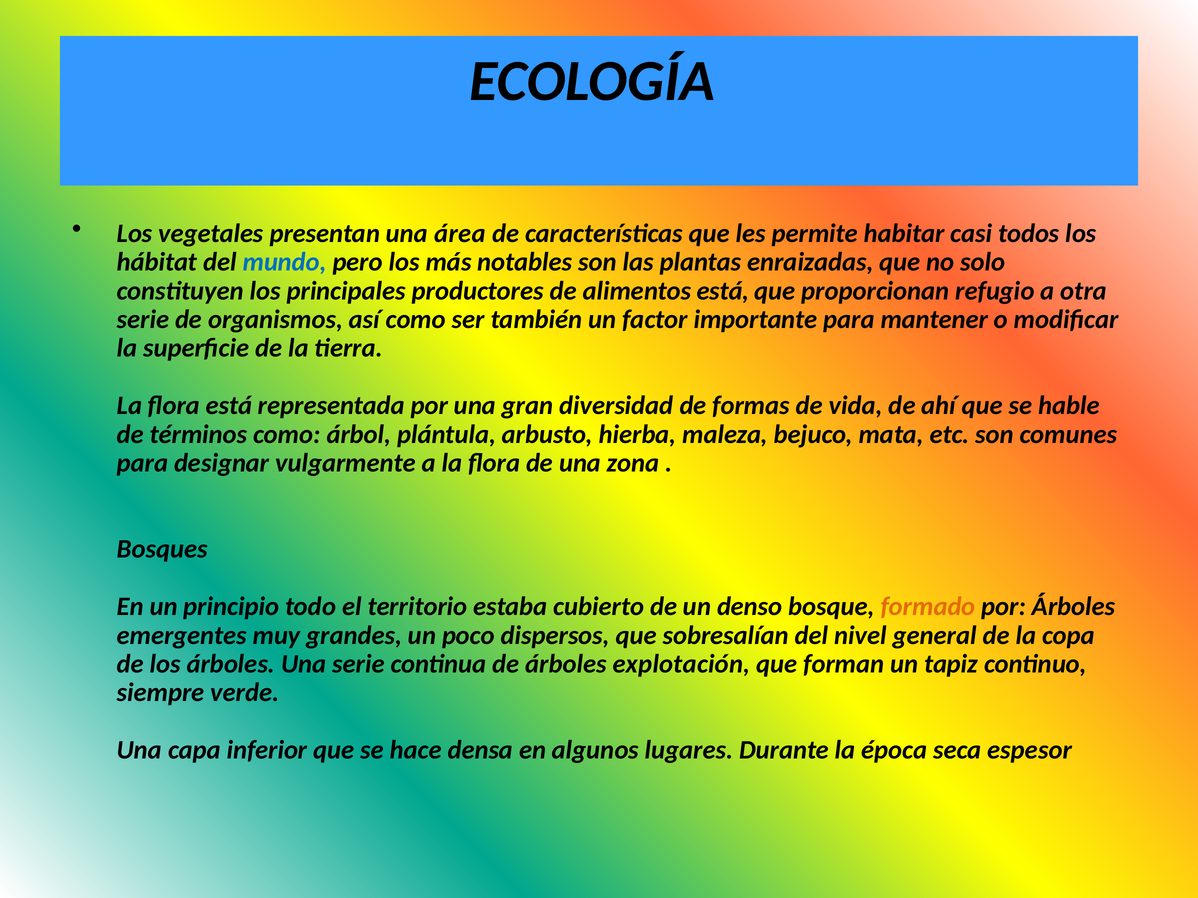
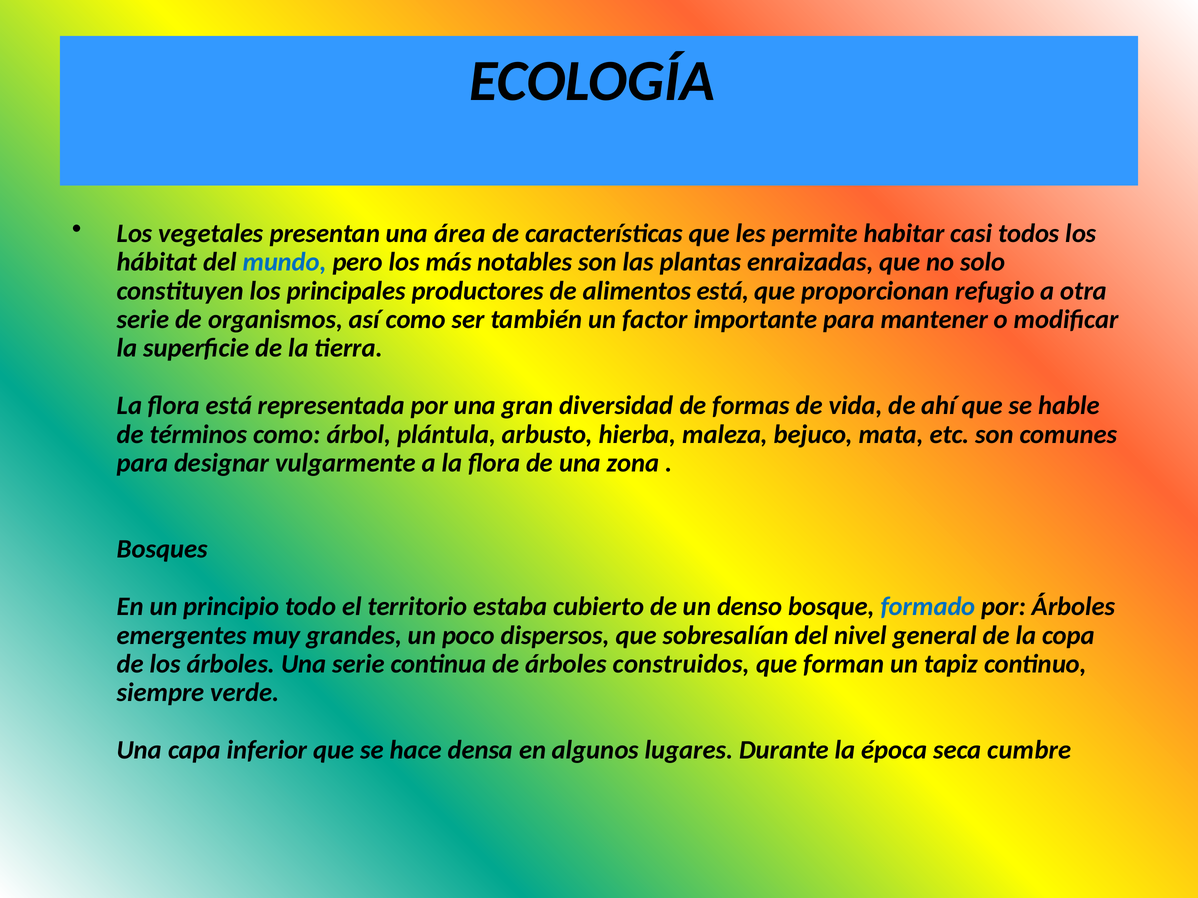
formado colour: orange -> blue
explotación: explotación -> construidos
espesor: espesor -> cumbre
